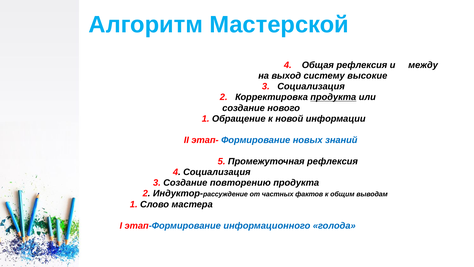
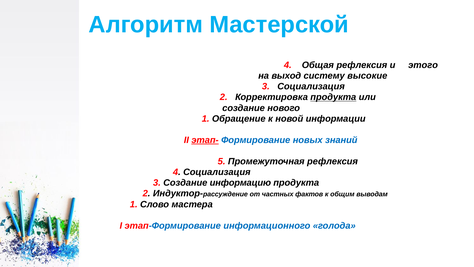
между: между -> этого
этап- underline: none -> present
повторению: повторению -> информацию
